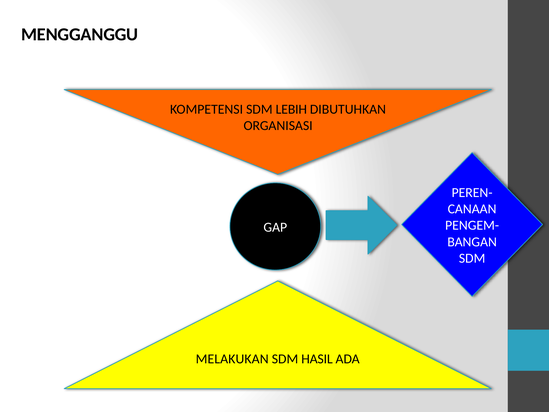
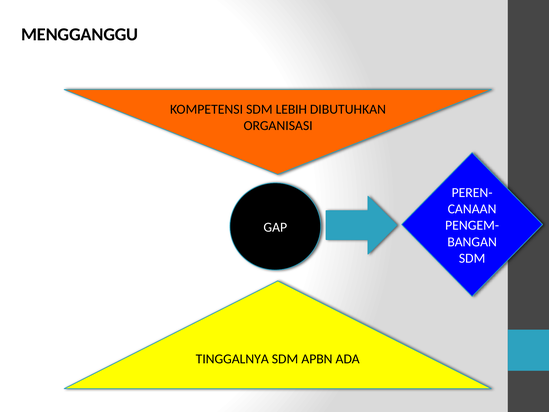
MELAKUKAN: MELAKUKAN -> TINGGALNYA
HASIL: HASIL -> APBN
